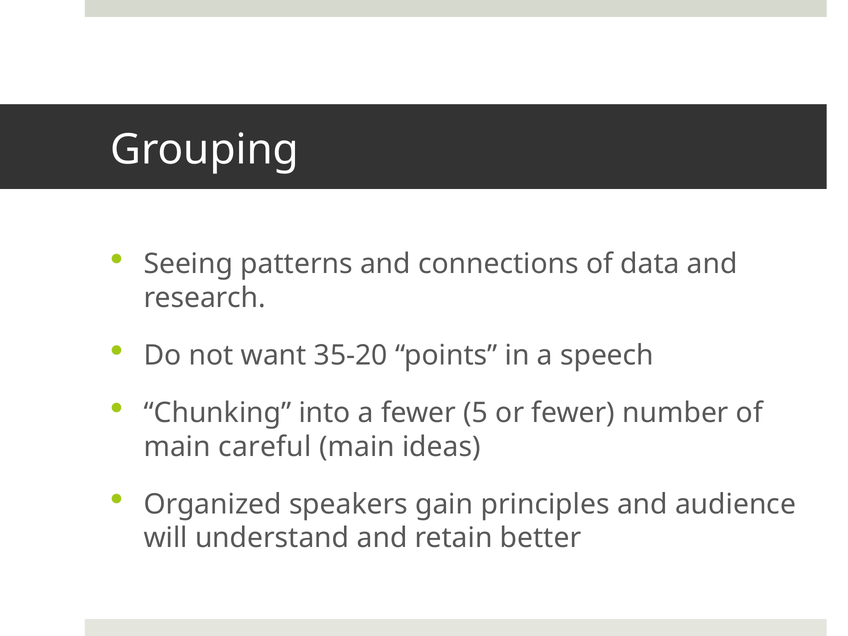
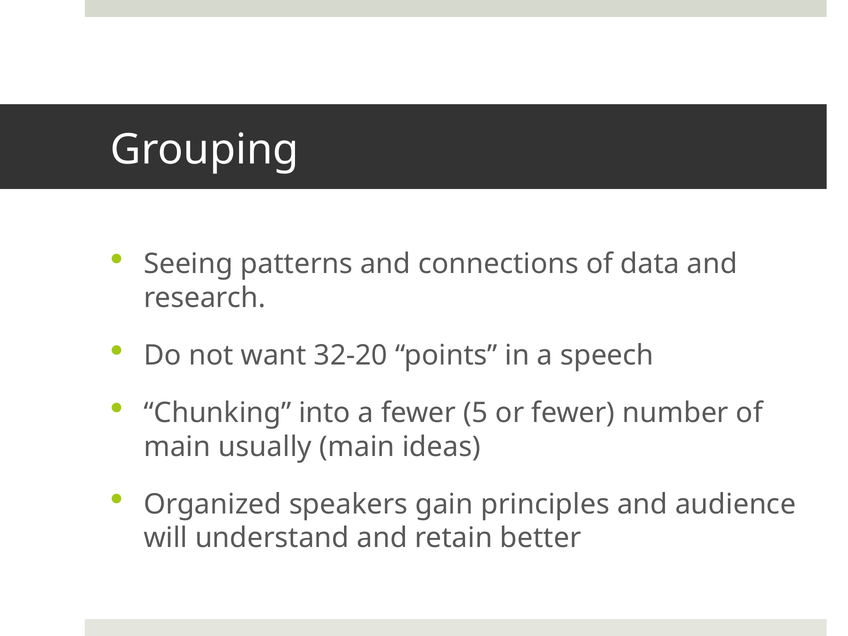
35-20: 35-20 -> 32-20
careful: careful -> usually
